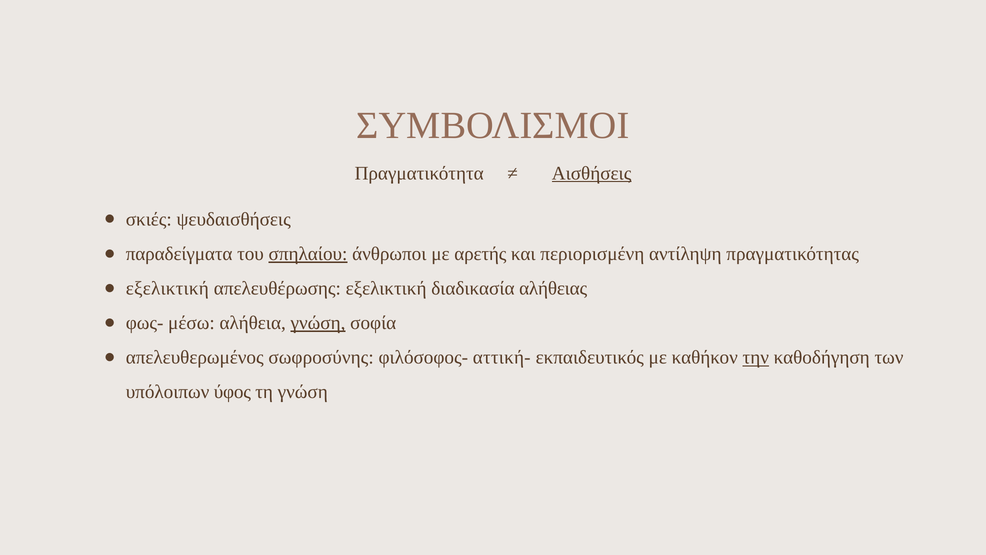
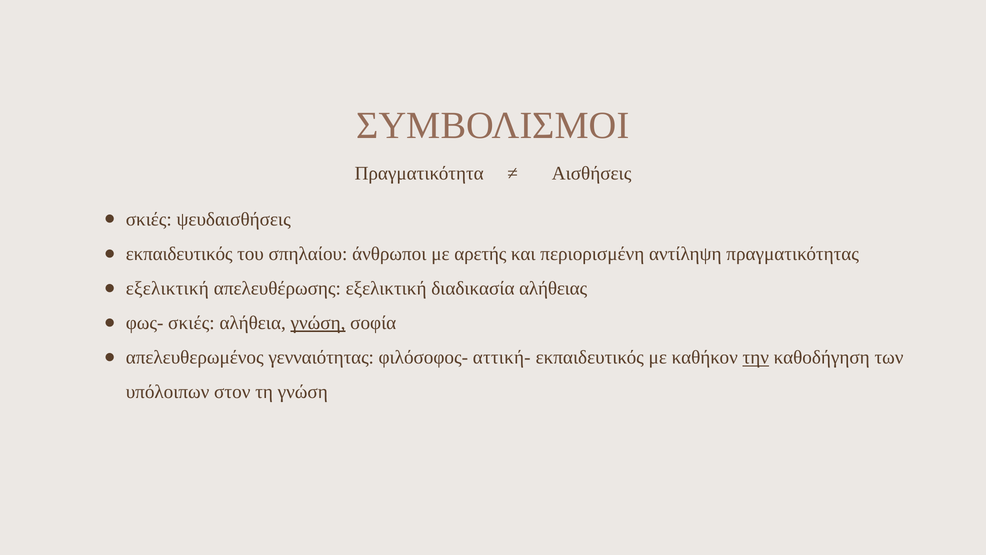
Αισθήσεις underline: present -> none
παραδείγματα at (179, 254): παραδείγματα -> εκπαιδευτικός
σπηλαίου underline: present -> none
φως- μέσω: μέσω -> σκιές
σωφροσύνης: σωφροσύνης -> γενναιότητας
ύφος: ύφος -> στον
